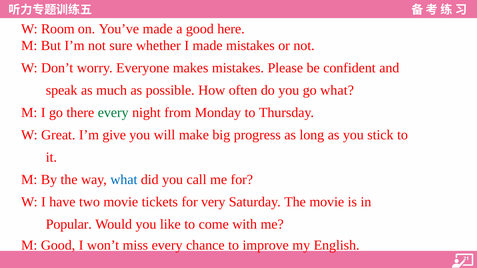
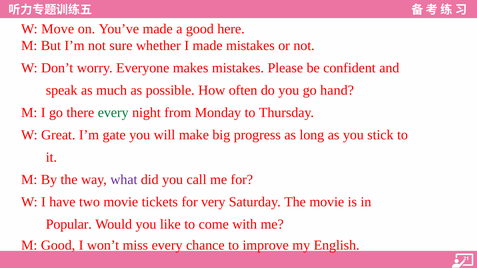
Room: Room -> Move
go what: what -> hand
give: give -> gate
what at (124, 180) colour: blue -> purple
